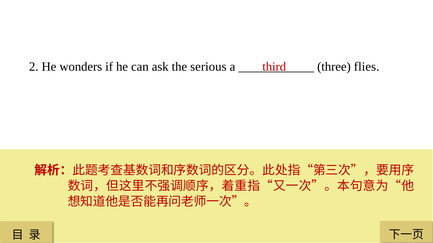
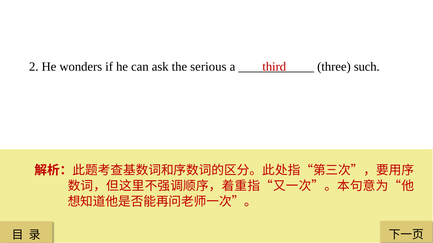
flies: flies -> such
